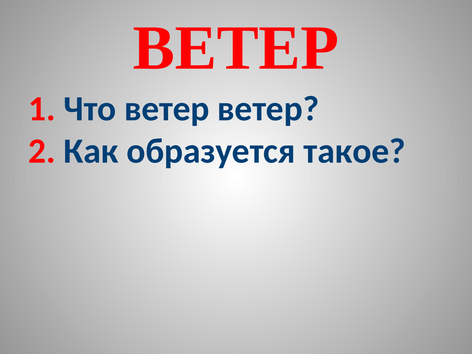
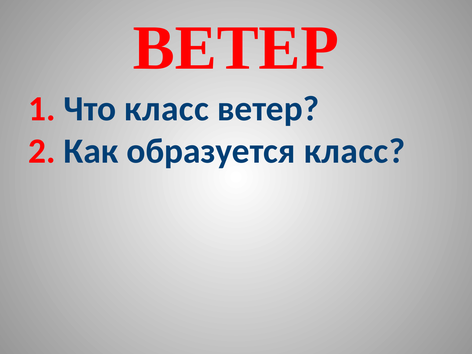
Что ветер: ветер -> класс
образуется такое: такое -> класс
